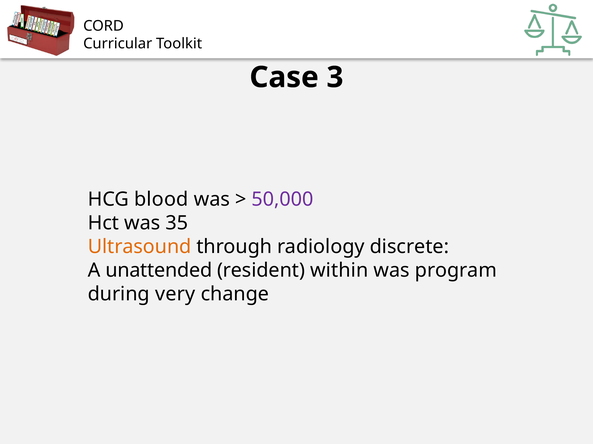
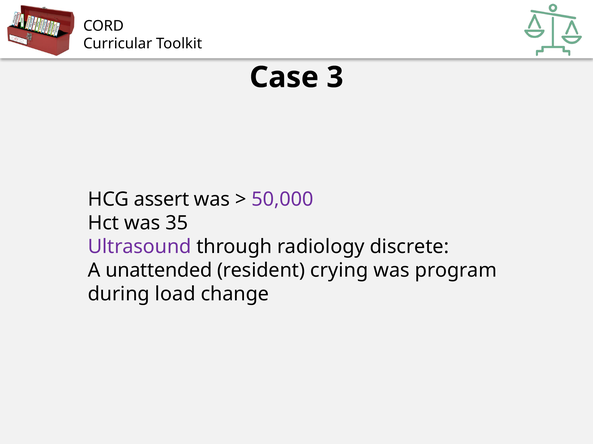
blood: blood -> assert
Ultrasound colour: orange -> purple
within: within -> crying
very: very -> load
